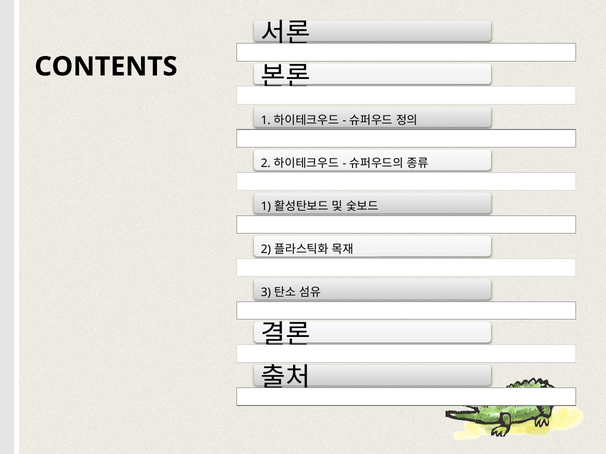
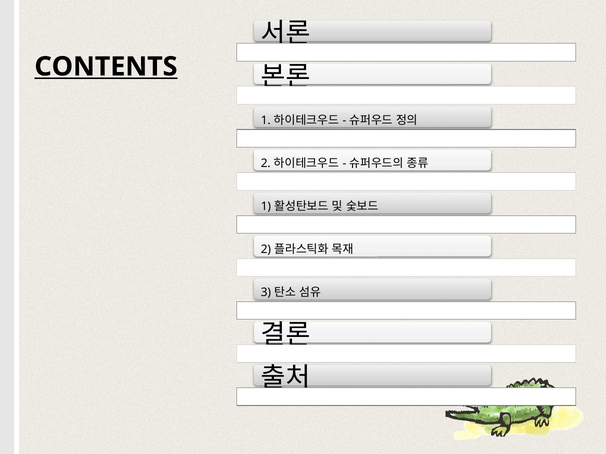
CONTENTS underline: none -> present
